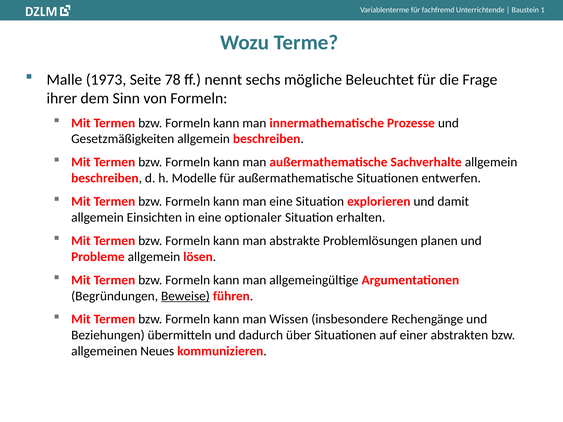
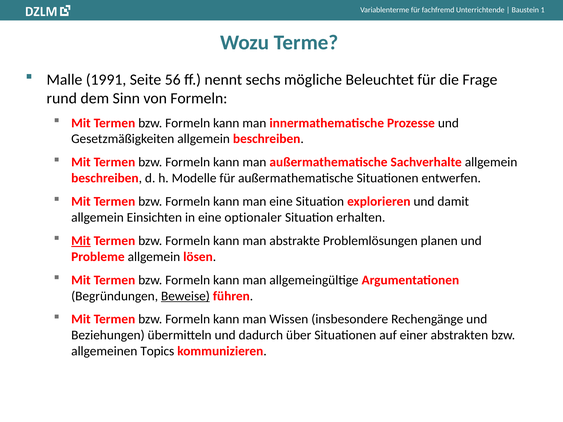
1973: 1973 -> 1991
78: 78 -> 56
ihrer: ihrer -> rund
Mit at (81, 241) underline: none -> present
Neues: Neues -> Topics
